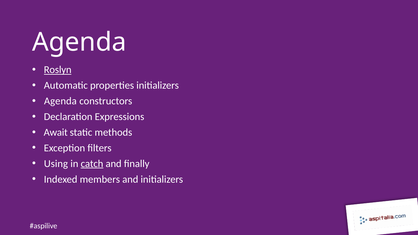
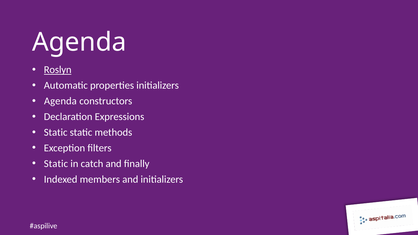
Await at (56, 132): Await -> Static
Using at (56, 164): Using -> Static
catch underline: present -> none
